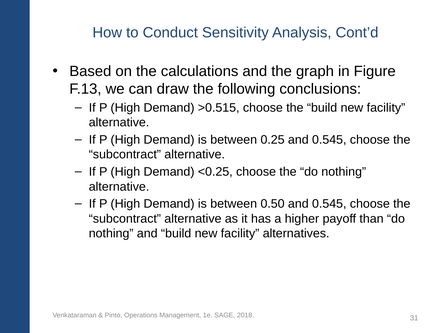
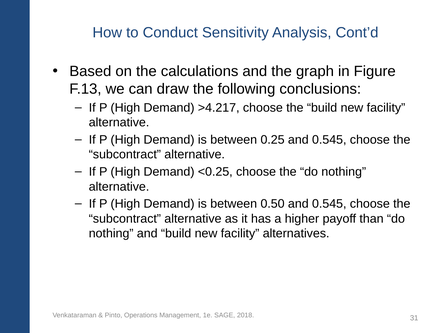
>0.515: >0.515 -> >4.217
